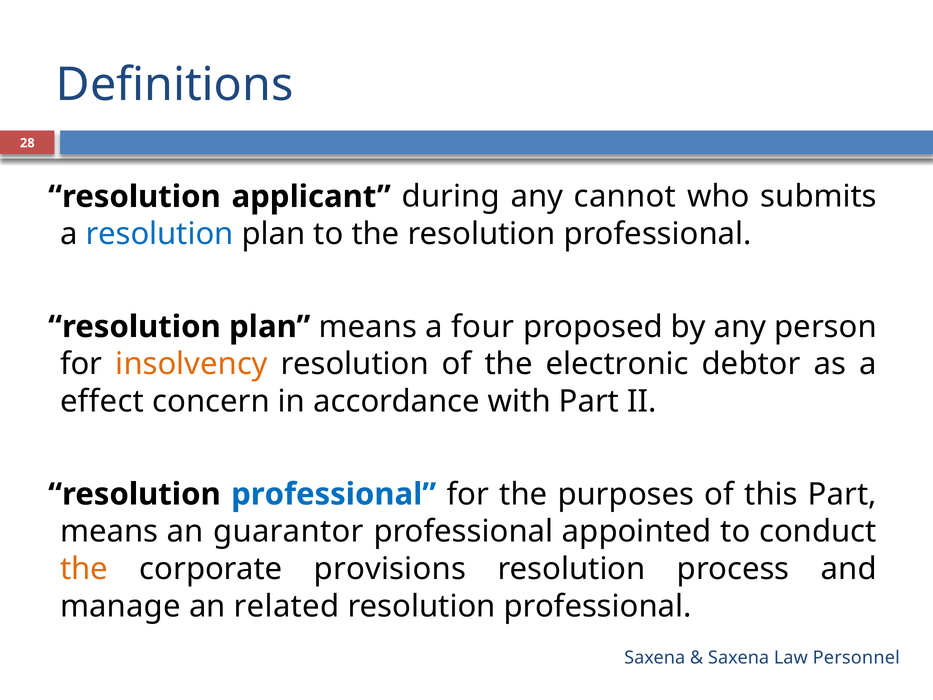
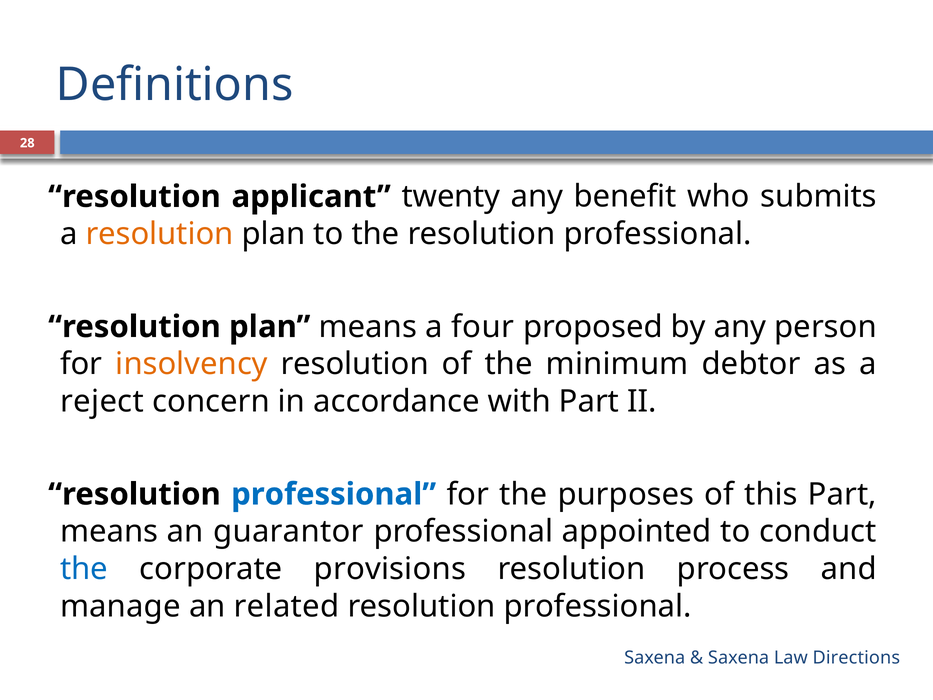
during: during -> twenty
cannot: cannot -> benefit
resolution at (160, 234) colour: blue -> orange
electronic: electronic -> minimum
effect: effect -> reject
the at (84, 569) colour: orange -> blue
Personnel: Personnel -> Directions
